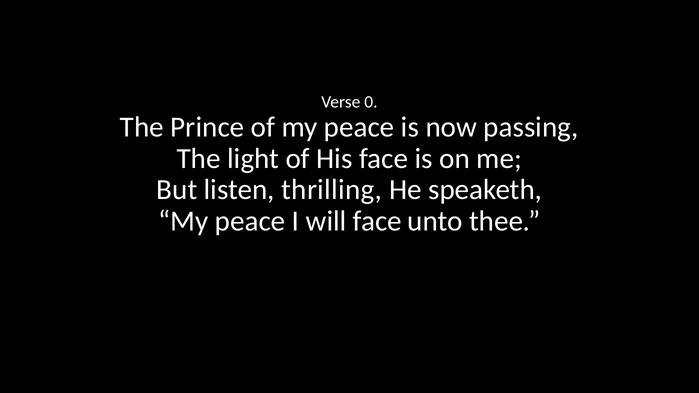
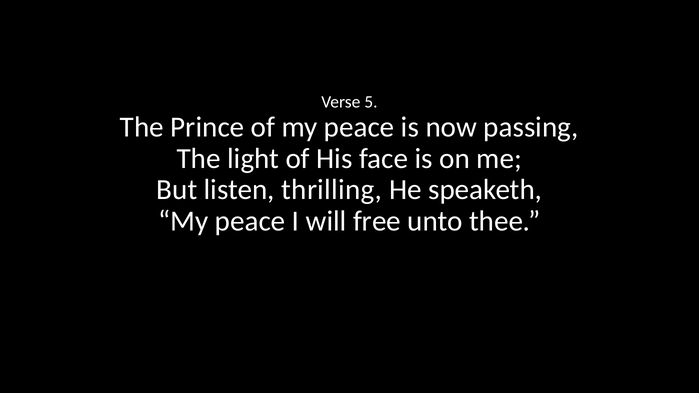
0: 0 -> 5
will face: face -> free
